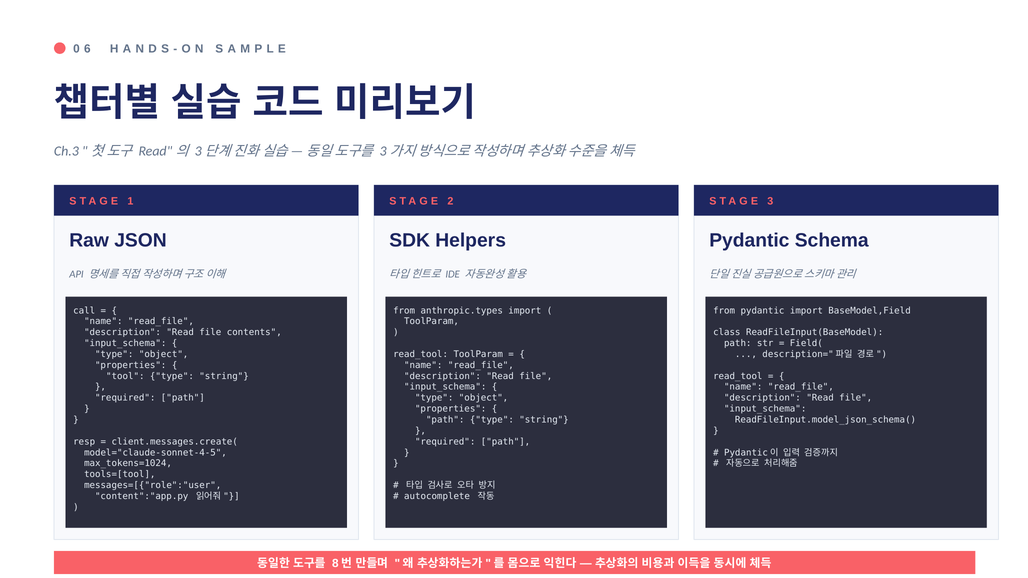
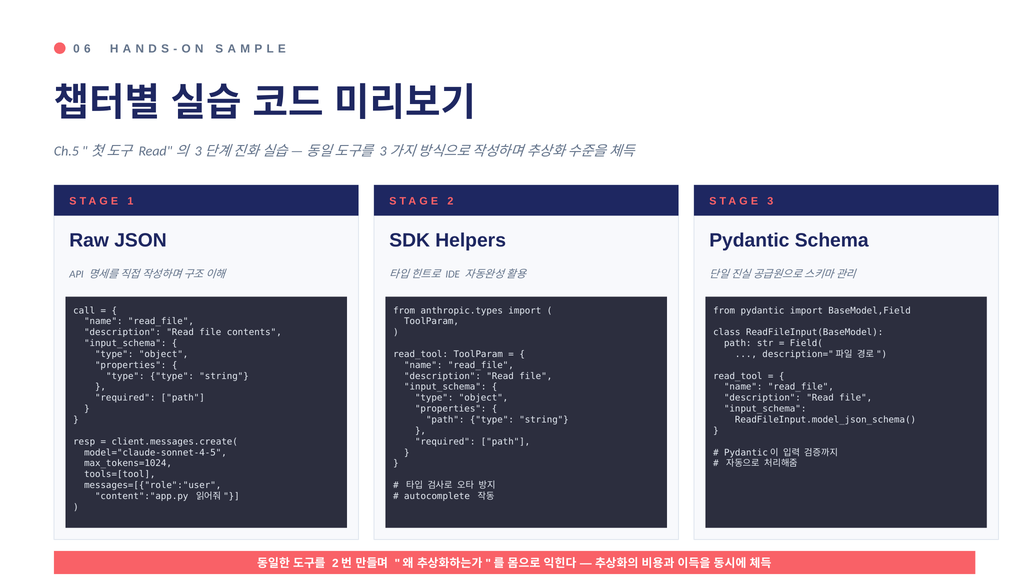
Ch.3: Ch.3 -> Ch.5
tool at (125, 376): tool -> type
8 at (335, 564): 8 -> 2
